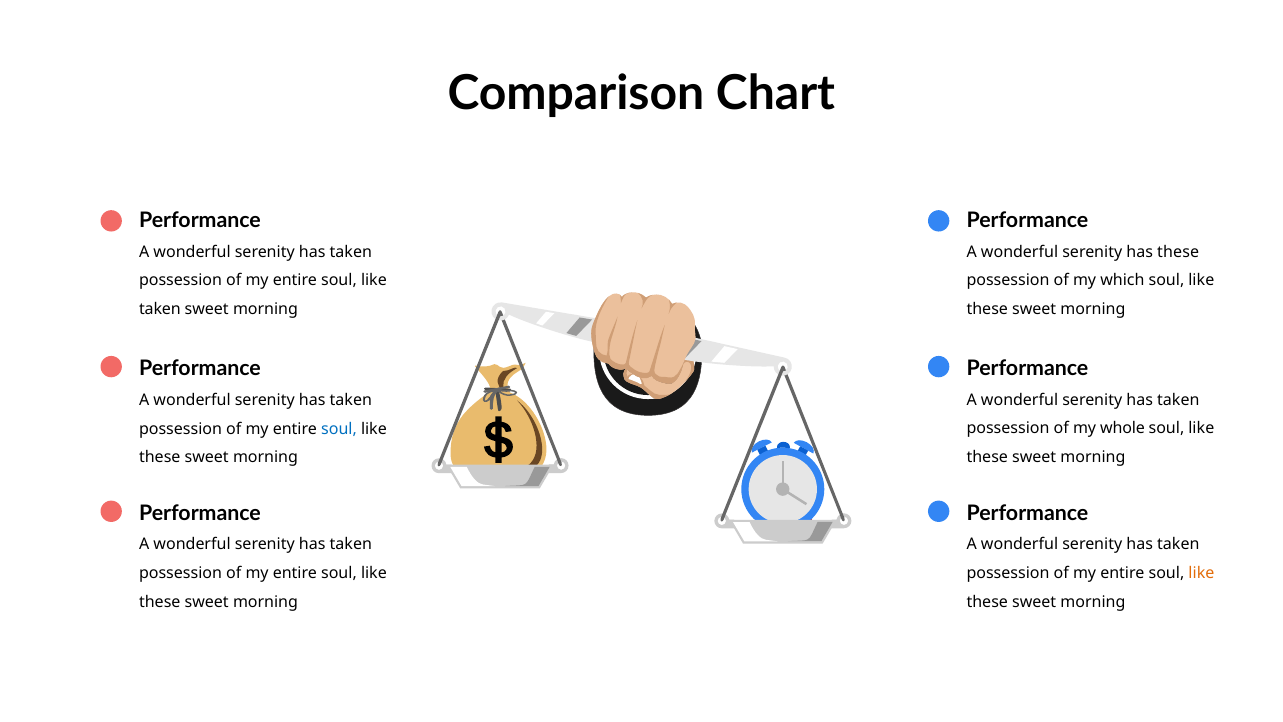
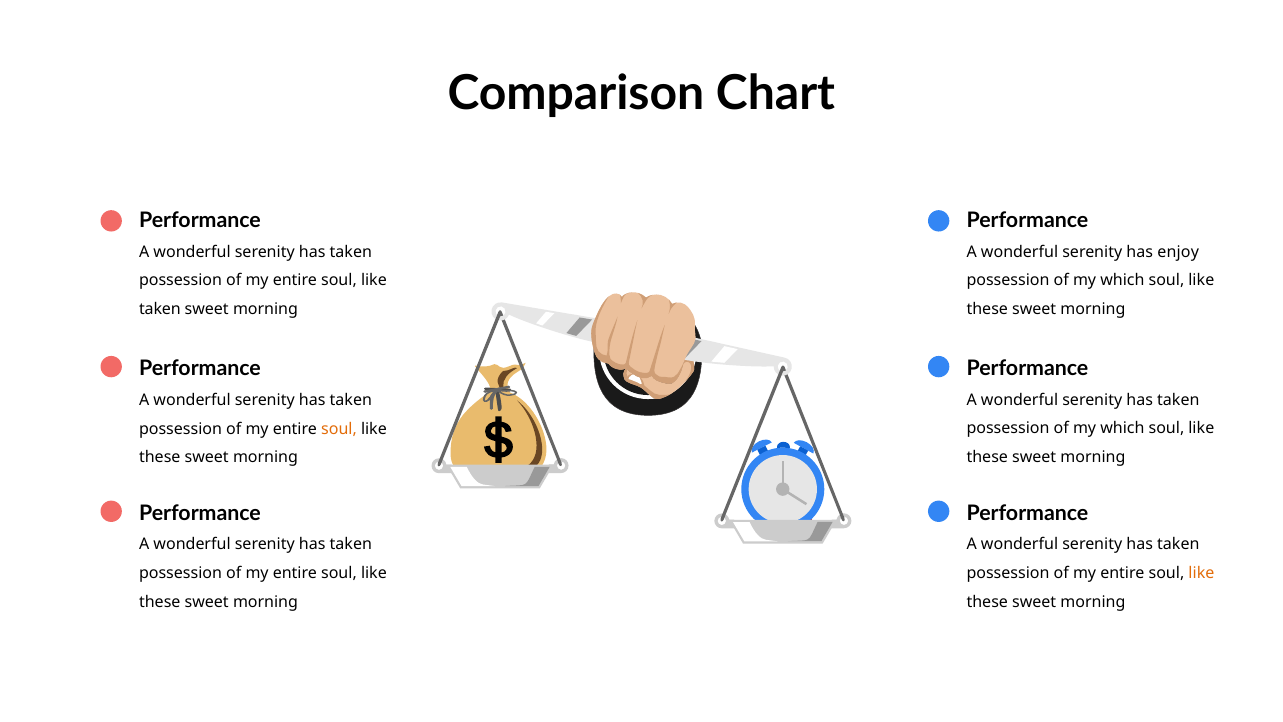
has these: these -> enjoy
whole at (1122, 429): whole -> which
soul at (339, 429) colour: blue -> orange
